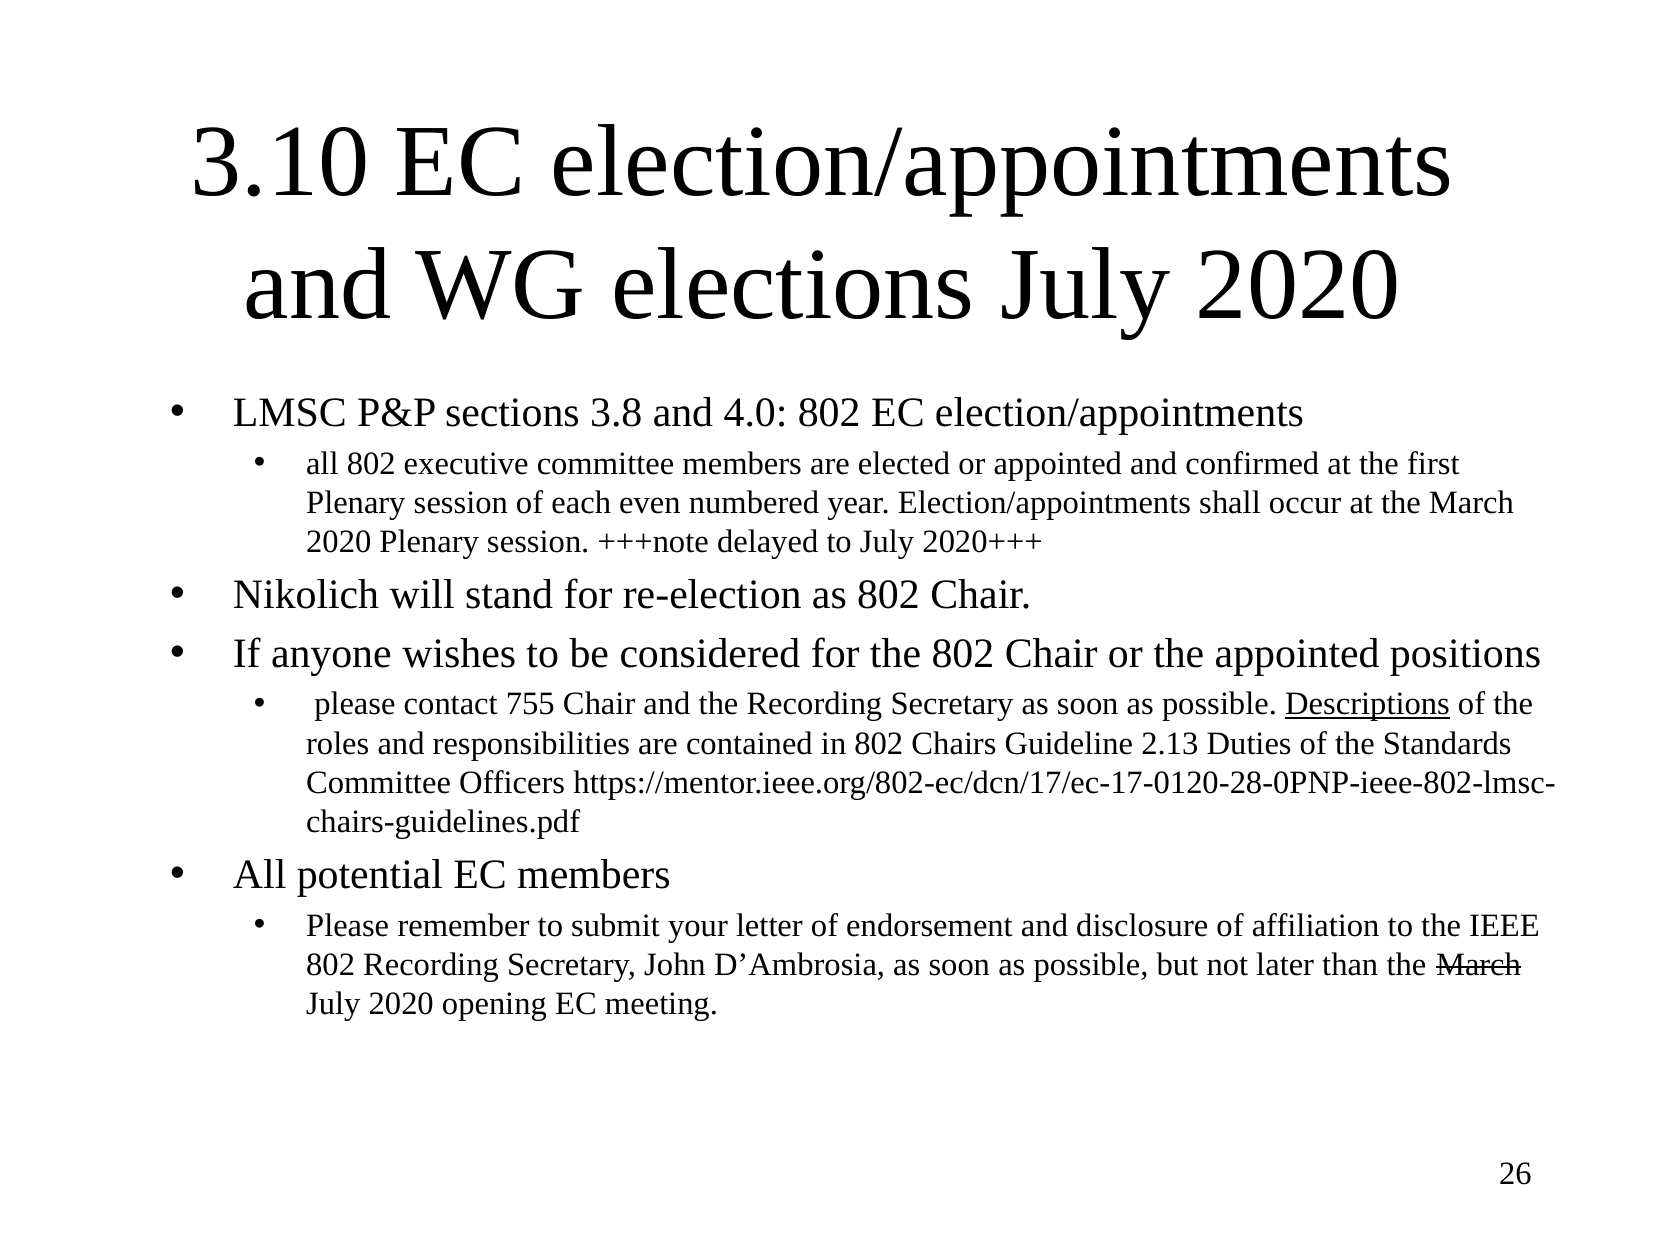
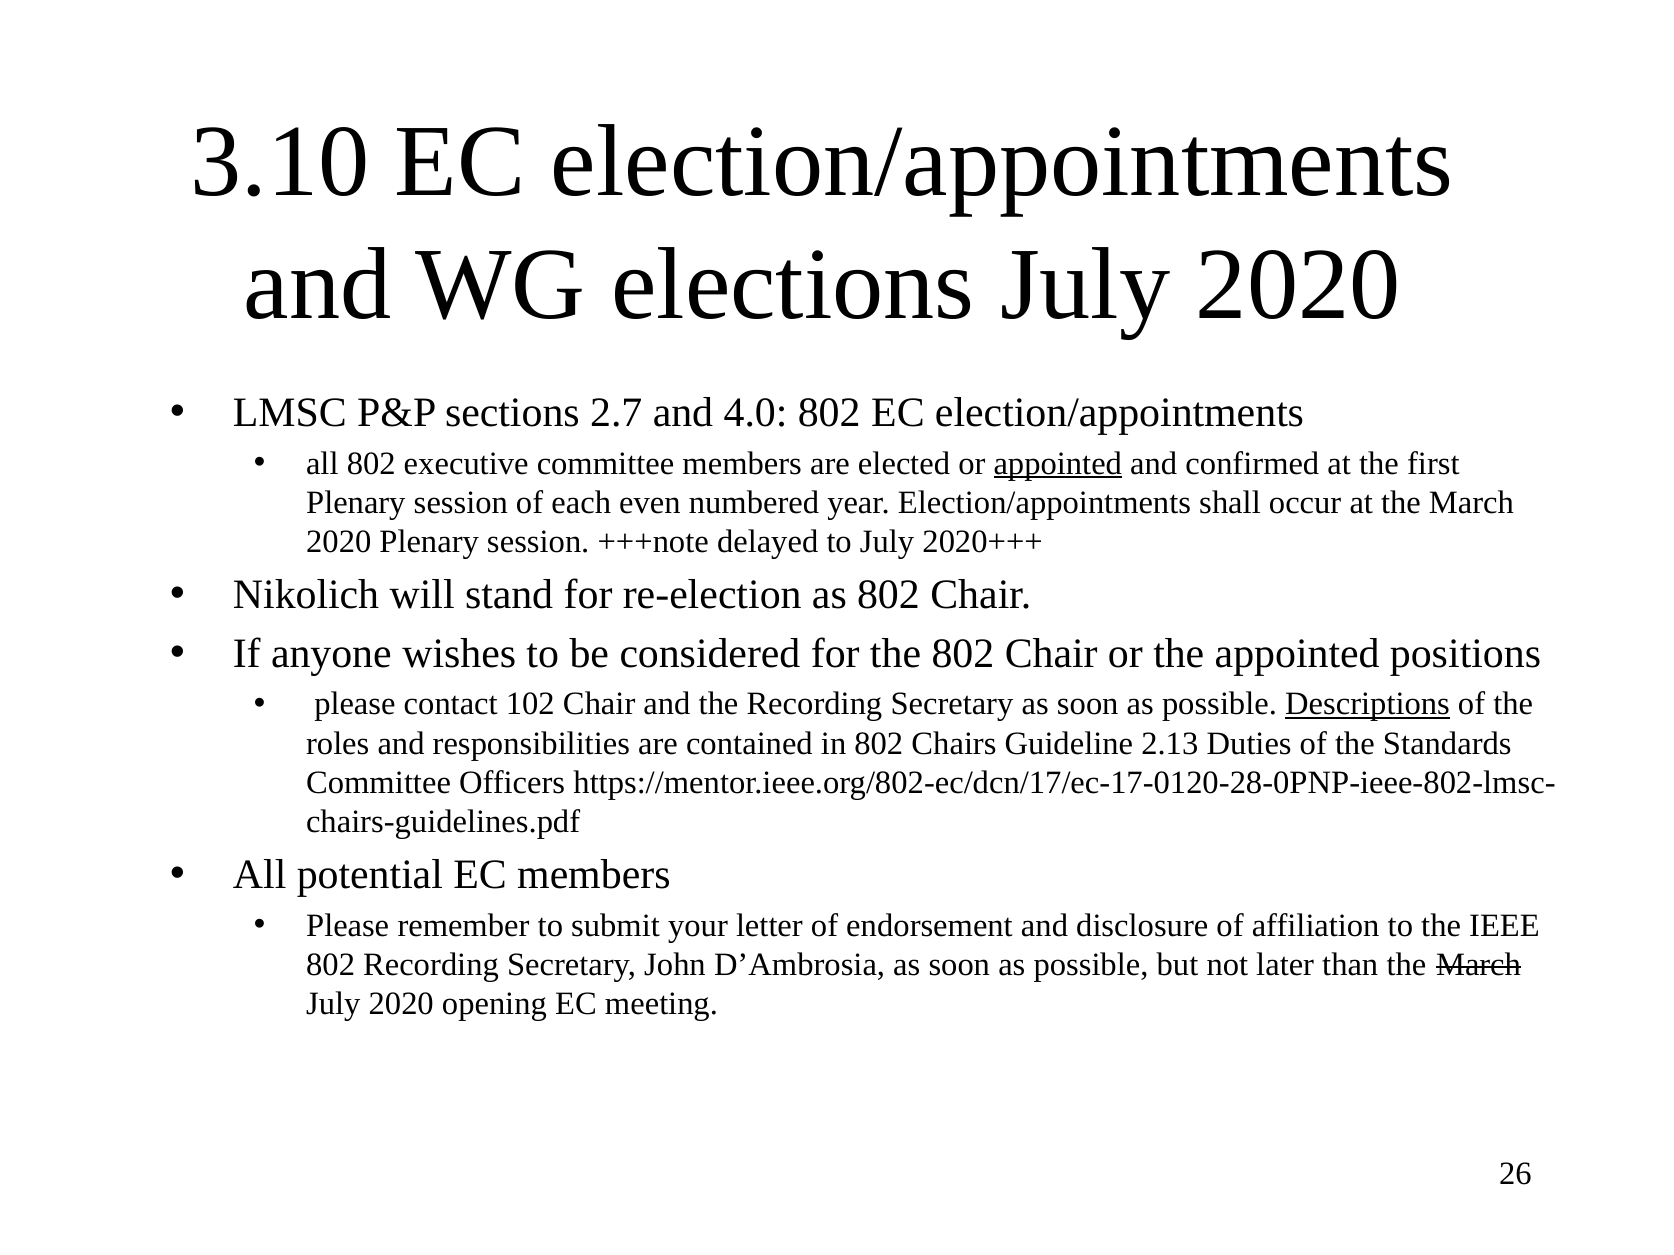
3.8: 3.8 -> 2.7
appointed at (1058, 464) underline: none -> present
755: 755 -> 102
